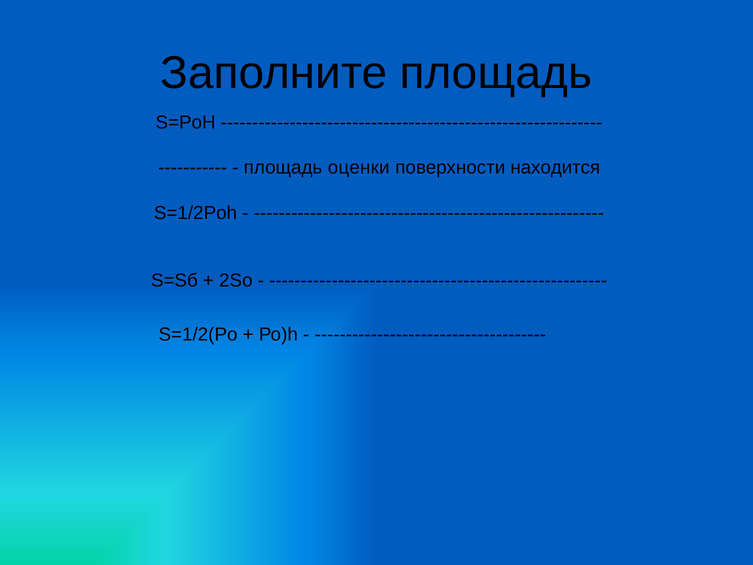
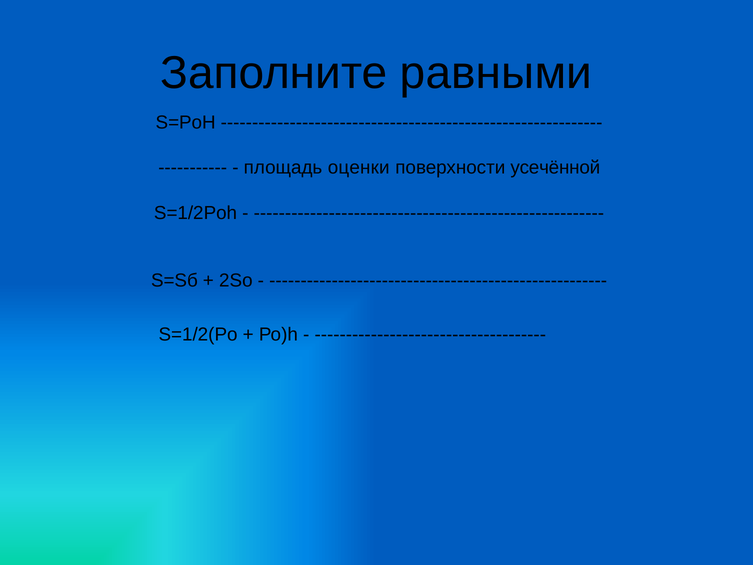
Заполните площадь: площадь -> равными
находится: находится -> усечённой
